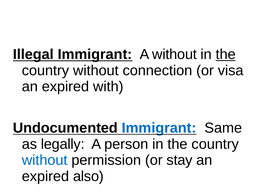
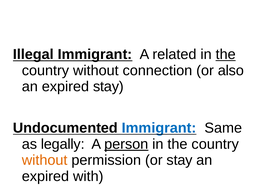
A without: without -> related
visa: visa -> also
expired with: with -> stay
person underline: none -> present
without at (45, 160) colour: blue -> orange
also: also -> with
